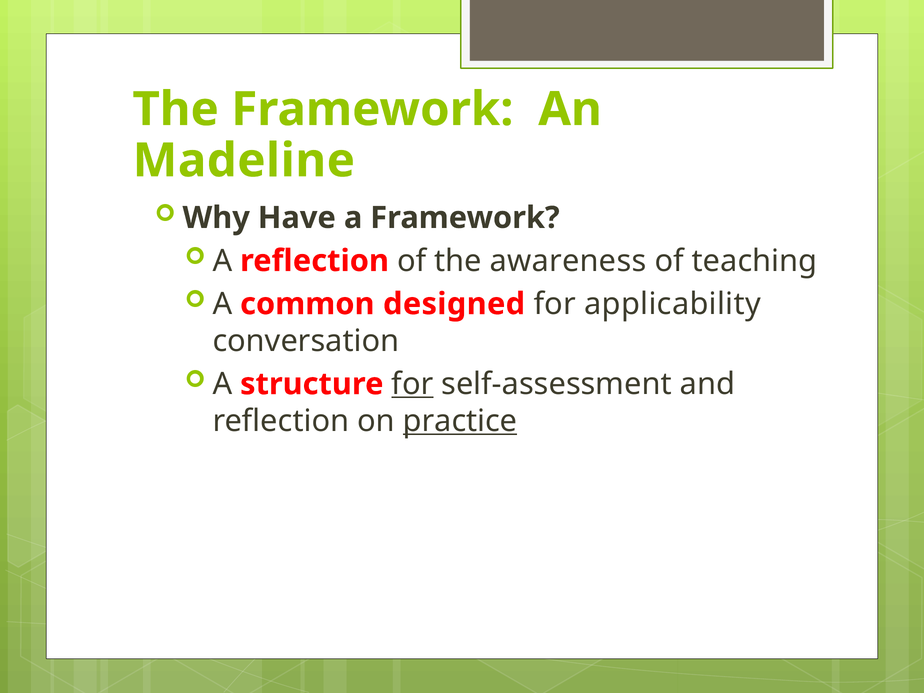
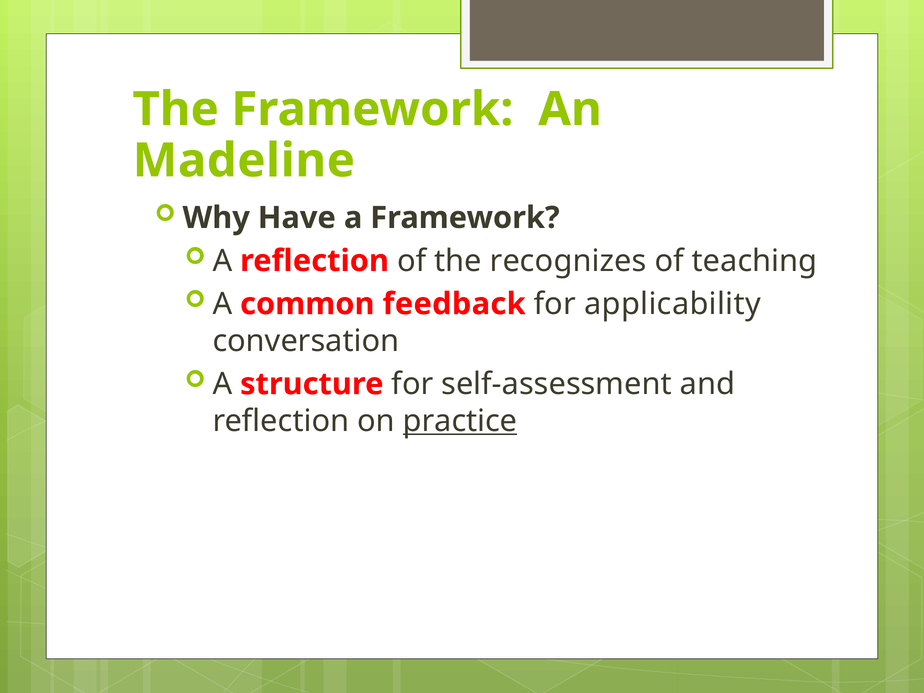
awareness: awareness -> recognizes
designed: designed -> feedback
for at (412, 384) underline: present -> none
